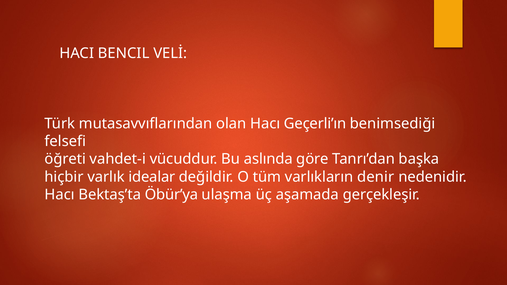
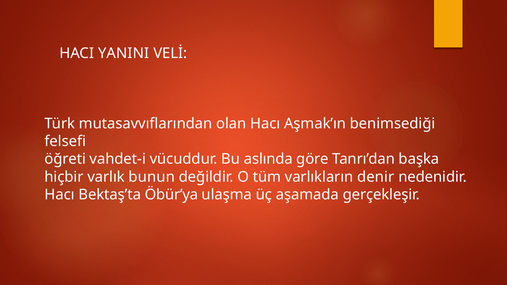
BENCIL: BENCIL -> YANINI
Geçerli’ın: Geçerli’ın -> Aşmak’ın
idealar: idealar -> bunun
